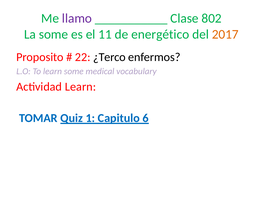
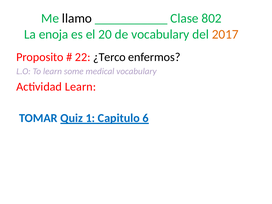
llamo colour: purple -> black
La some: some -> enoja
11: 11 -> 20
de energético: energético -> vocabulary
